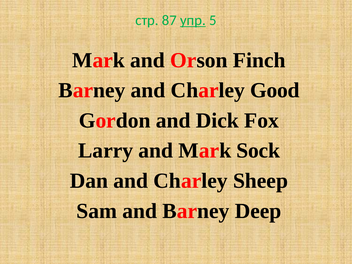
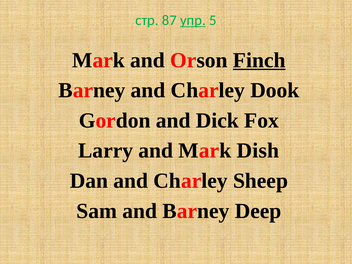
Finch underline: none -> present
Good: Good -> Dook
Sock: Sock -> Dish
